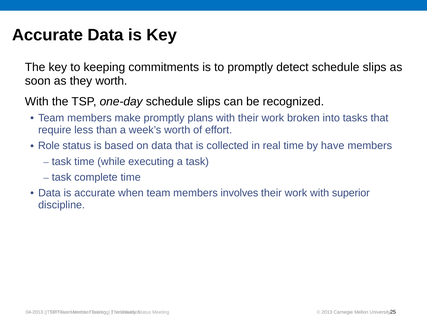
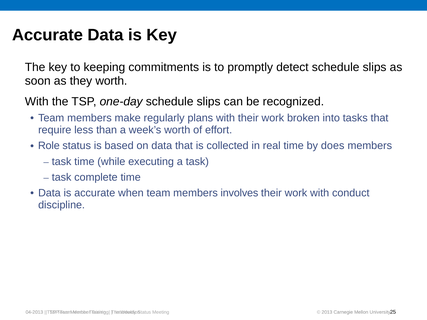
make promptly: promptly -> regularly
have: have -> does
superior: superior -> conduct
